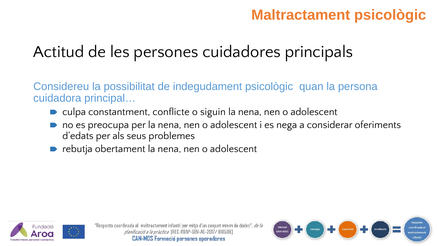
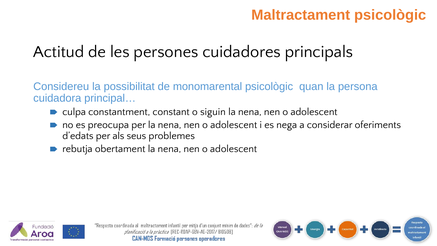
indegudament: indegudament -> monomarental
conflicte: conflicte -> constant
